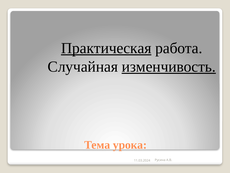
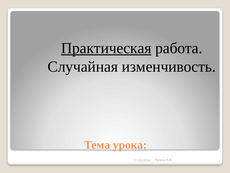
изменчивость underline: present -> none
